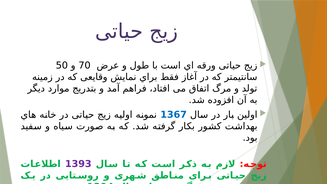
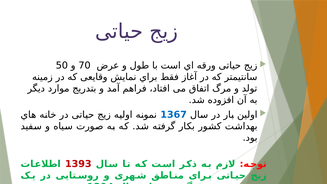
1393 colour: purple -> red
